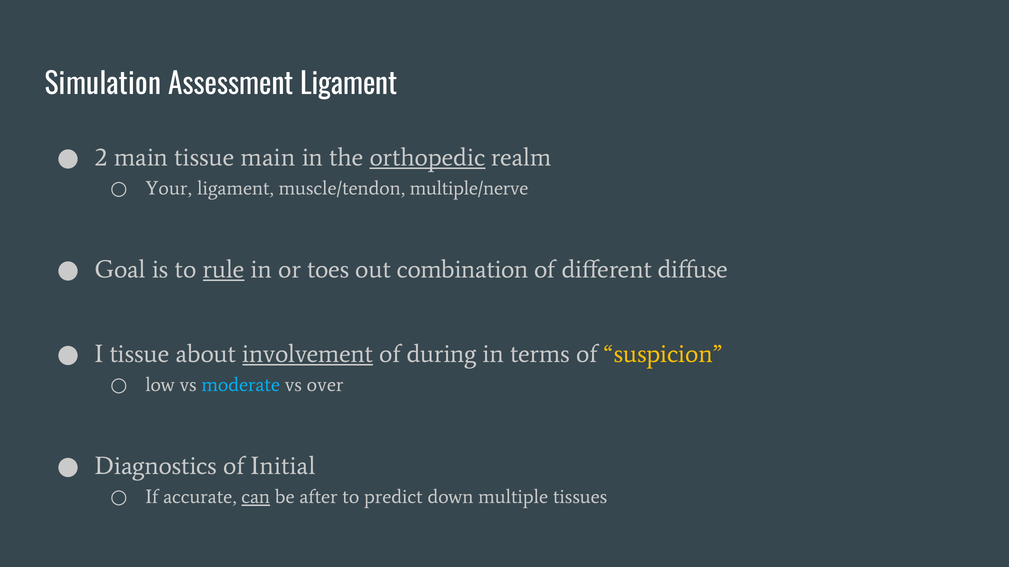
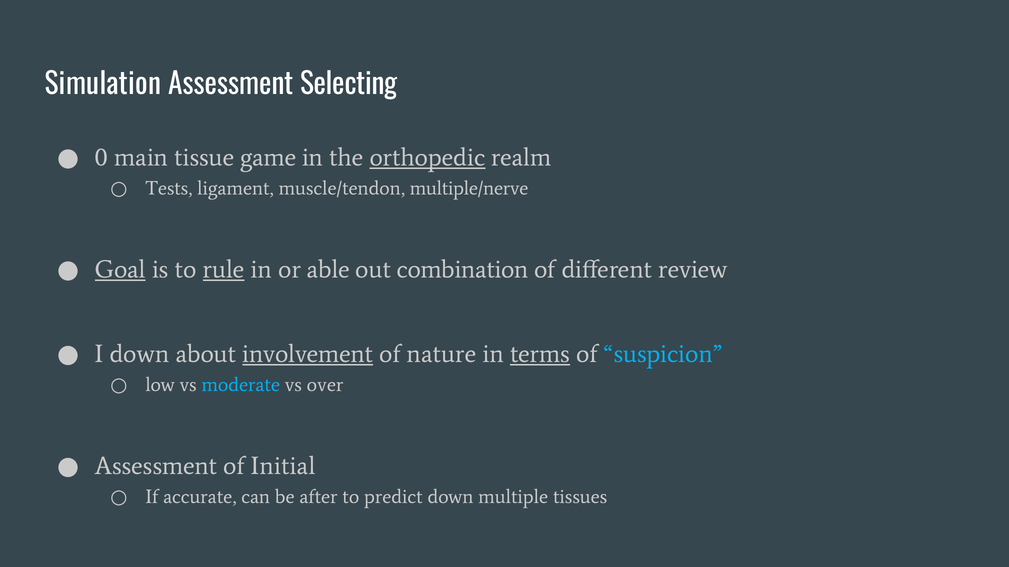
Assessment Ligament: Ligament -> Selecting
2: 2 -> 0
tissue main: main -> game
Your: Your -> Tests
Goal underline: none -> present
toes: toes -> able
diffuse: diffuse -> review
I tissue: tissue -> down
during: during -> nature
terms underline: none -> present
suspicion colour: yellow -> light blue
Diagnostics at (156, 467): Diagnostics -> Assessment
can underline: present -> none
